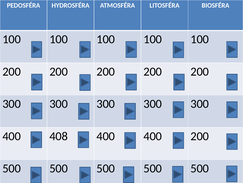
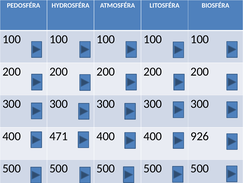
408: 408 -> 471
400 200: 200 -> 926
